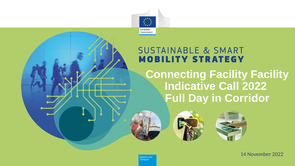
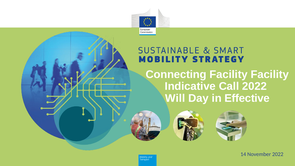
Full: Full -> Will
Corridor: Corridor -> Effective
